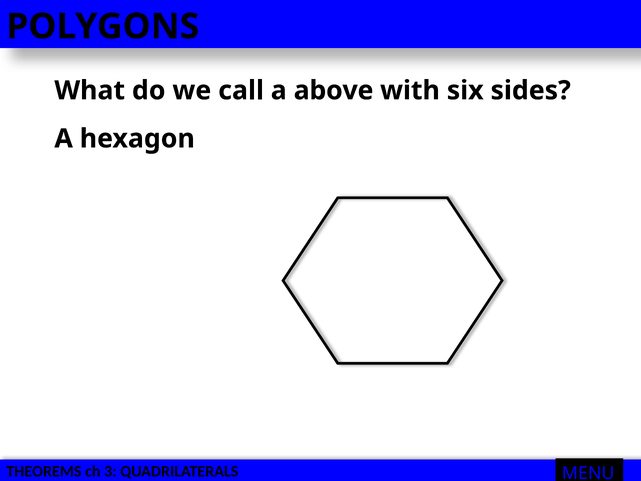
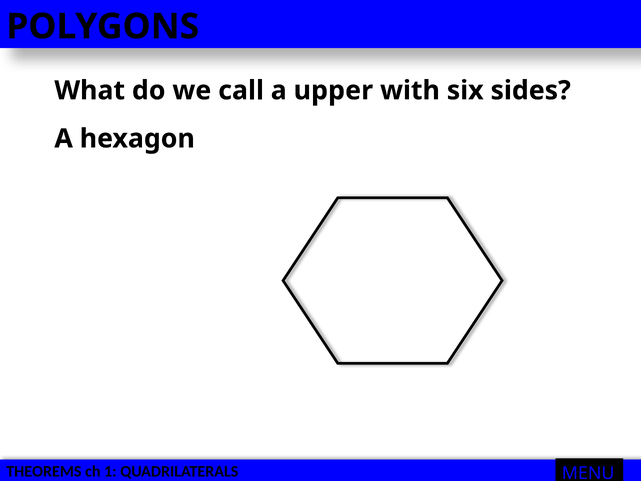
above: above -> upper
3: 3 -> 1
